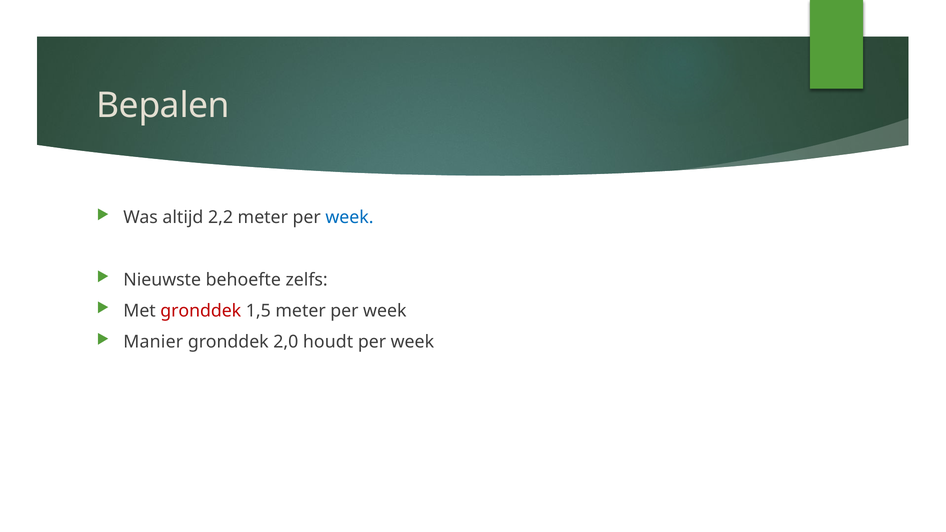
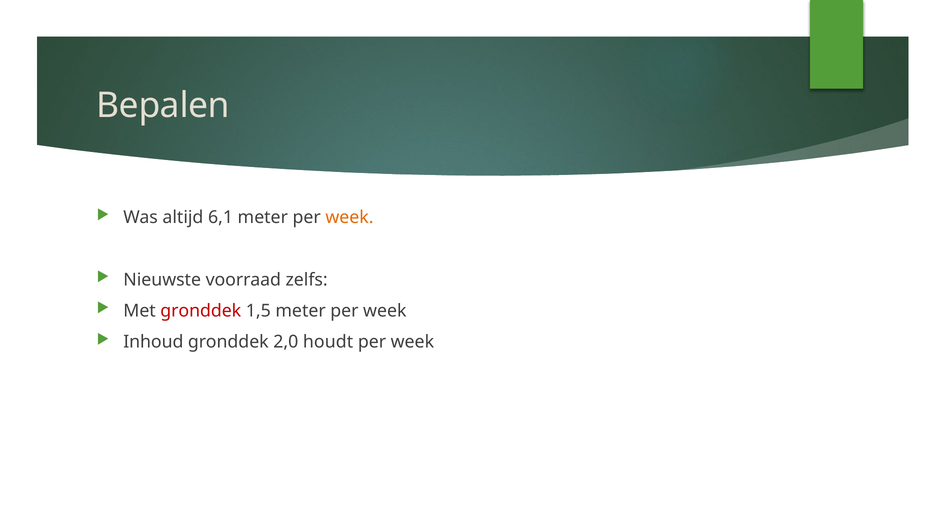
2,2: 2,2 -> 6,1
week at (349, 217) colour: blue -> orange
behoefte: behoefte -> voorraad
Manier: Manier -> Inhoud
